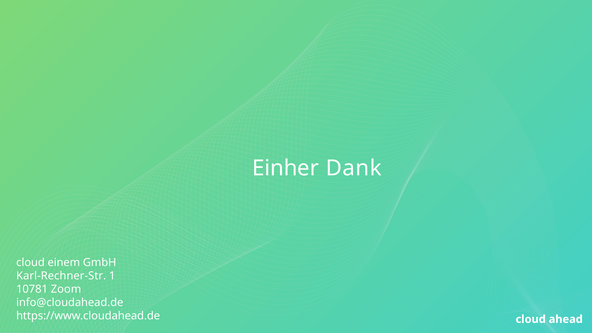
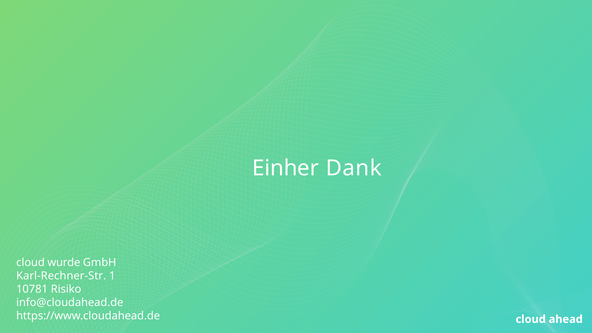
einem: einem -> wurde
Zoom: Zoom -> Risiko
